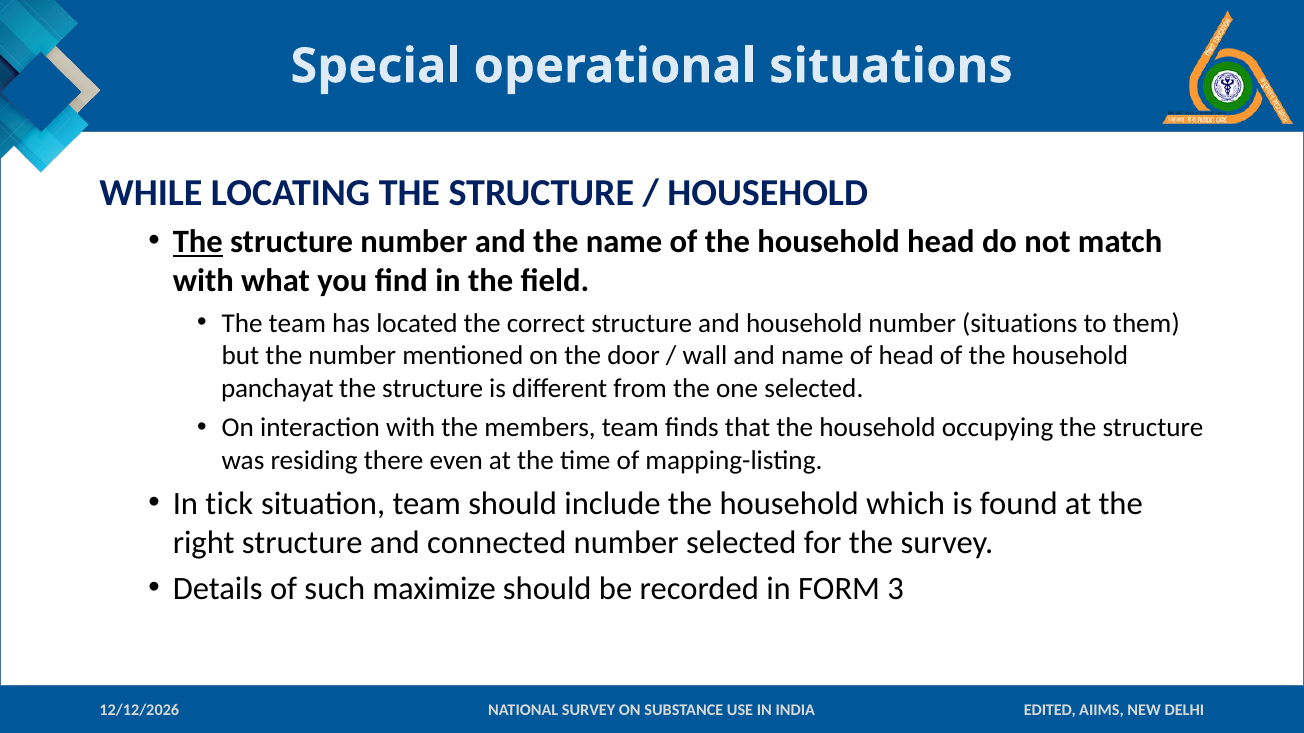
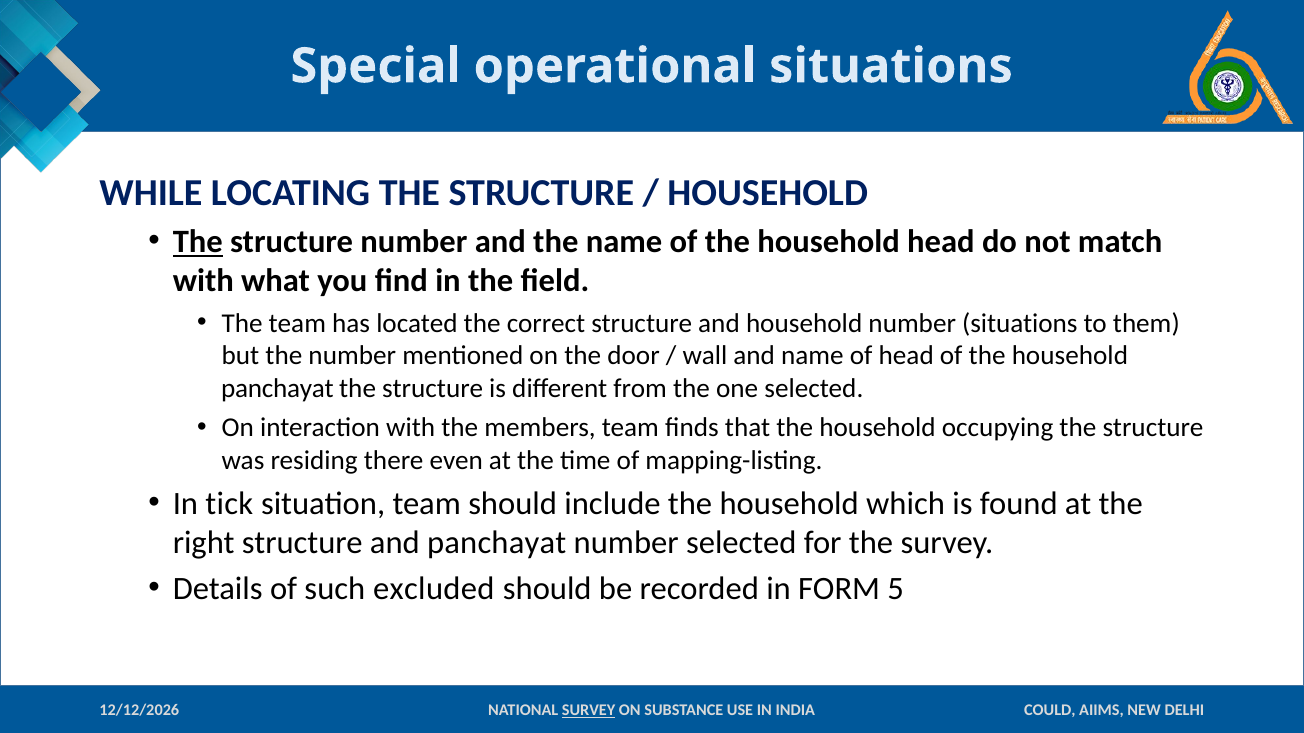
and connected: connected -> panchayat
maximize: maximize -> excluded
3: 3 -> 5
SURVEY at (589, 711) underline: none -> present
EDITED: EDITED -> COULD
